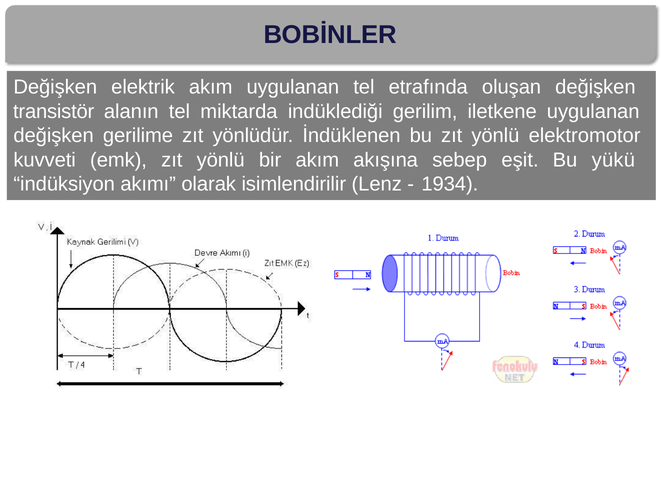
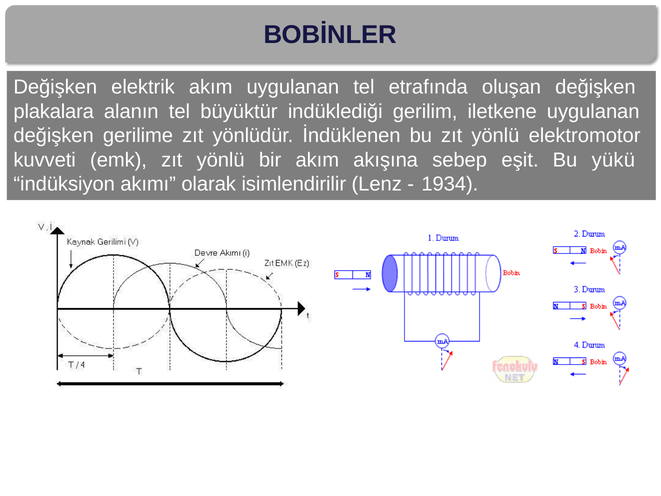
transistör: transistör -> plakalara
miktarda: miktarda -> büyüktür
